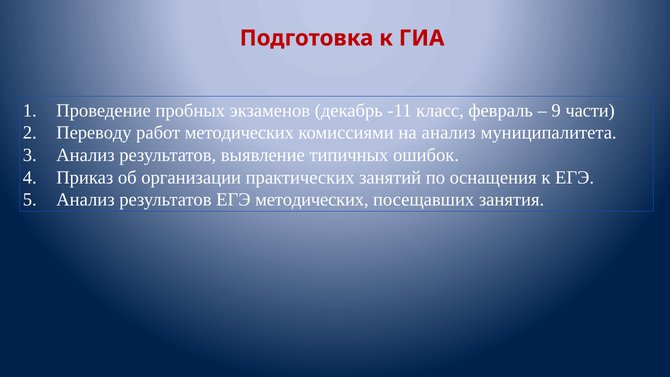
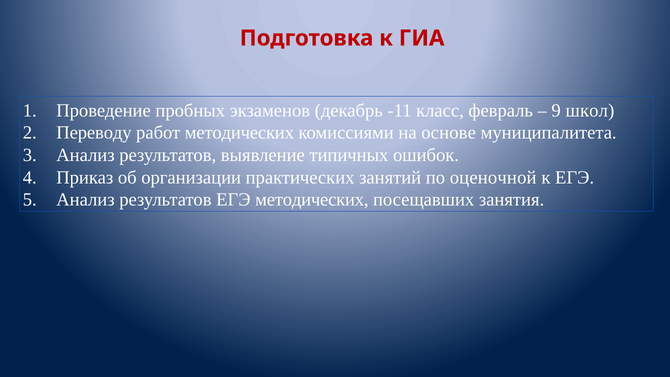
части: части -> школ
на анализ: анализ -> основе
оснащения: оснащения -> оценочной
